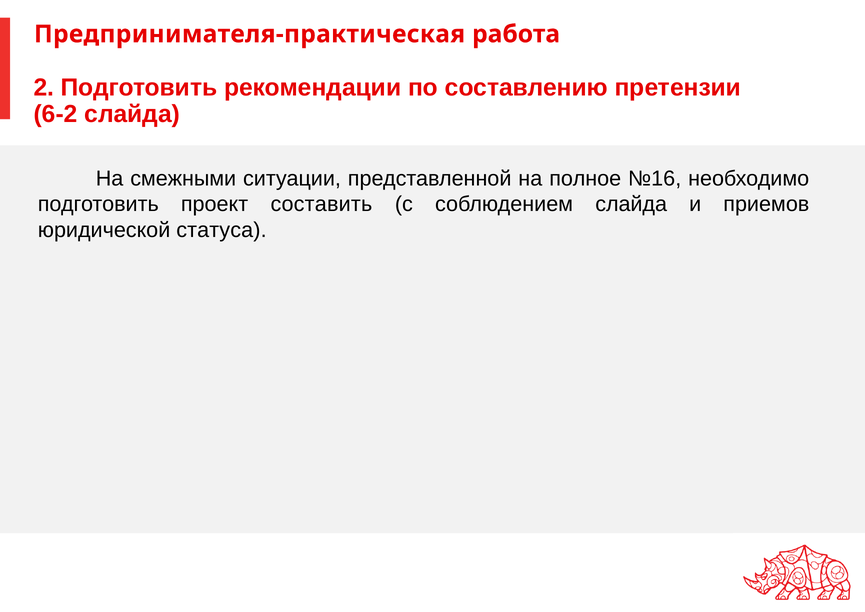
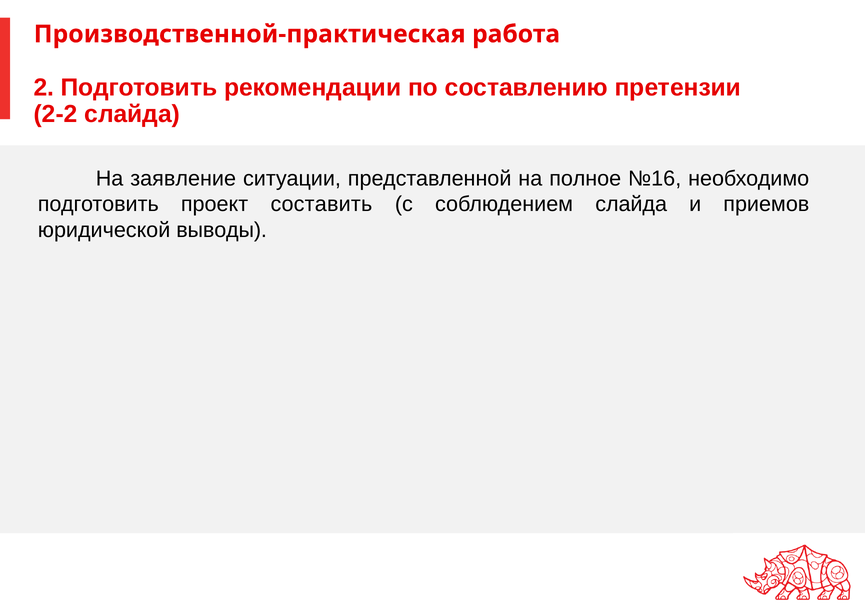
Предпринимателя-практическая: Предпринимателя-практическая -> Производственной-практическая
6-2: 6-2 -> 2-2
смежными: смежными -> заявление
статуса: статуса -> выводы
